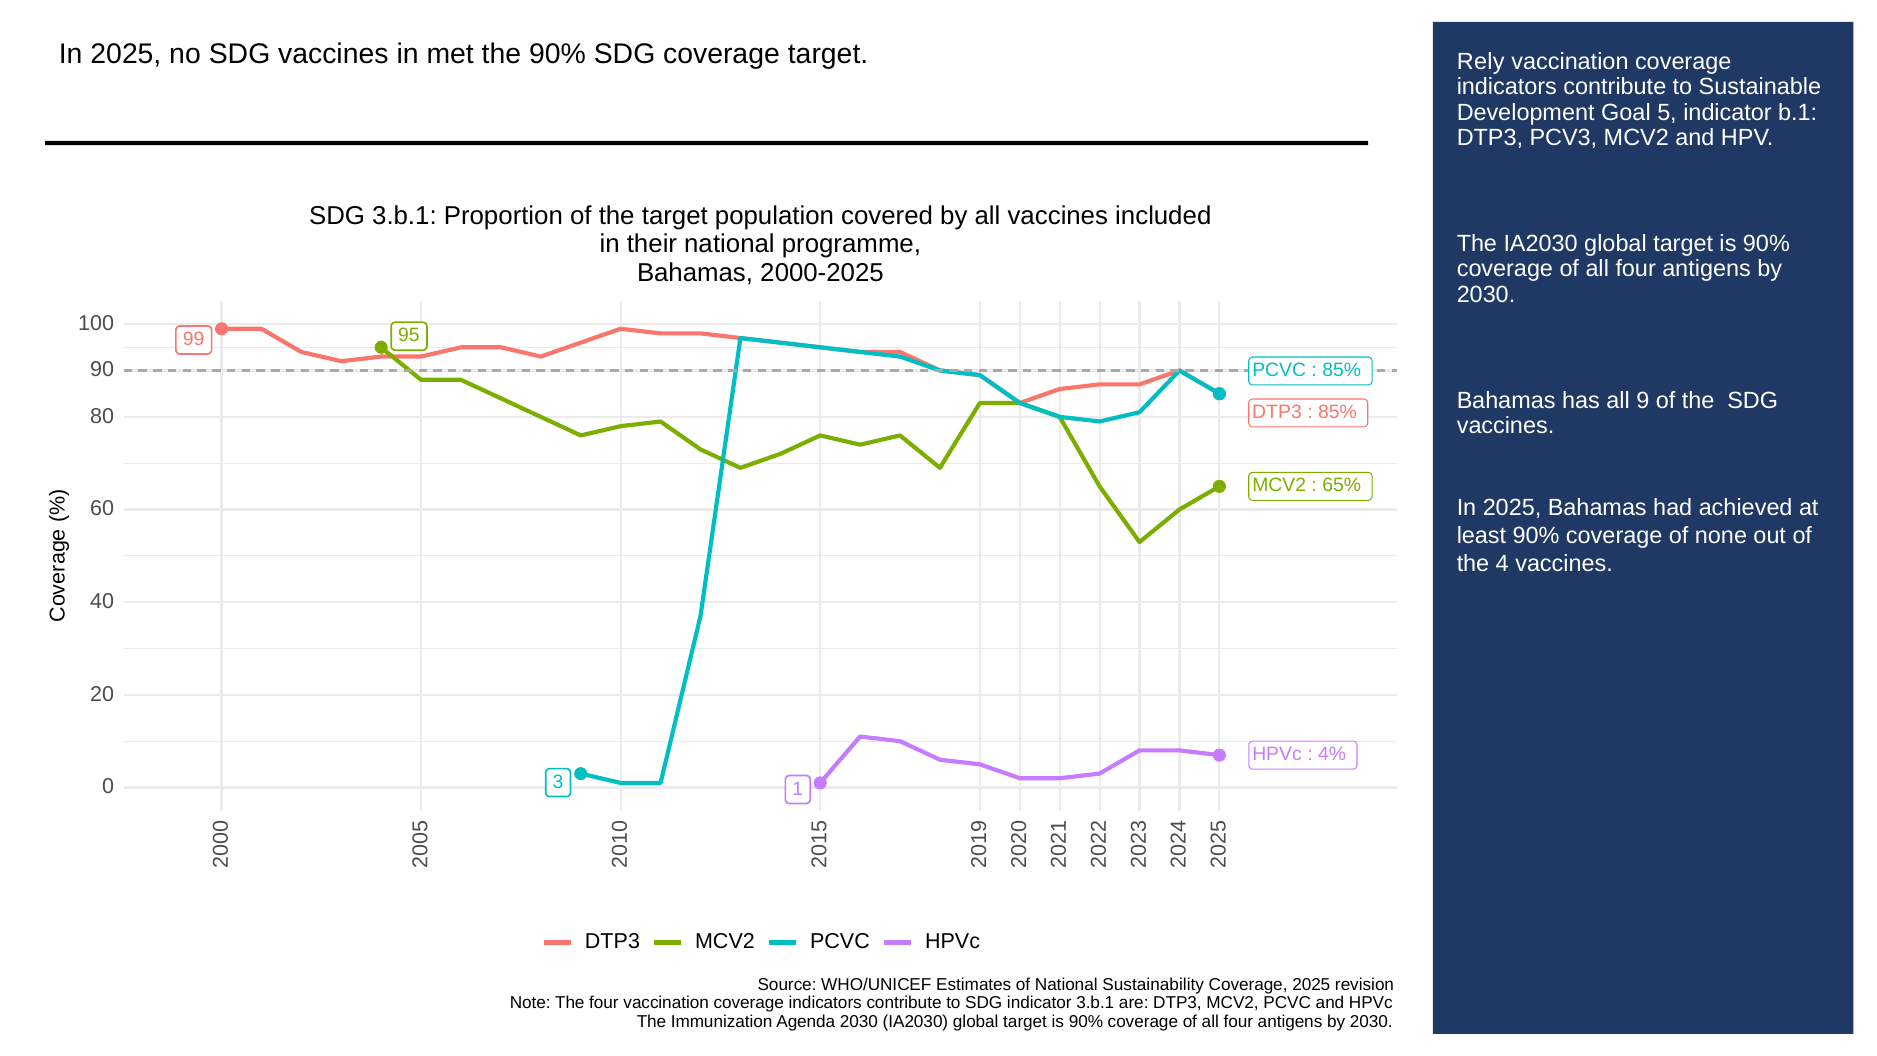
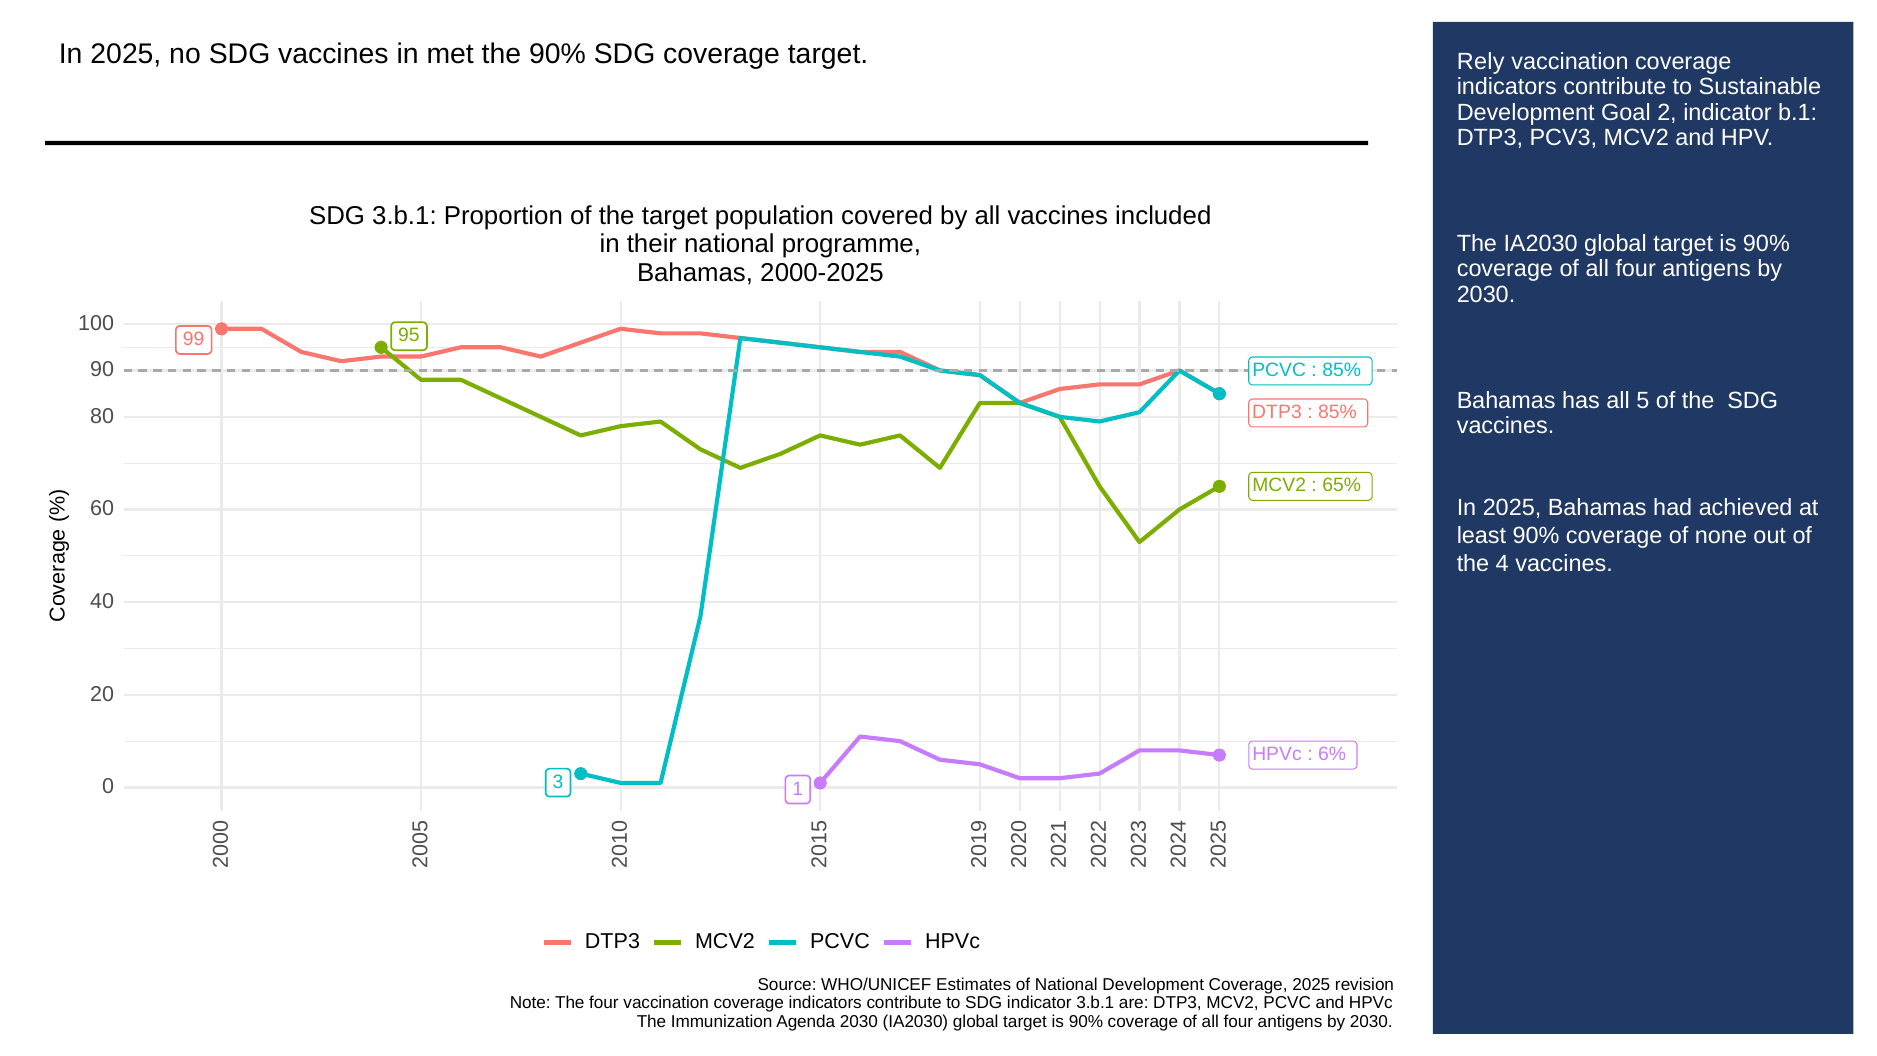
Goal 5: 5 -> 2
all 9: 9 -> 5
4%: 4% -> 6%
National Sustainability: Sustainability -> Development
